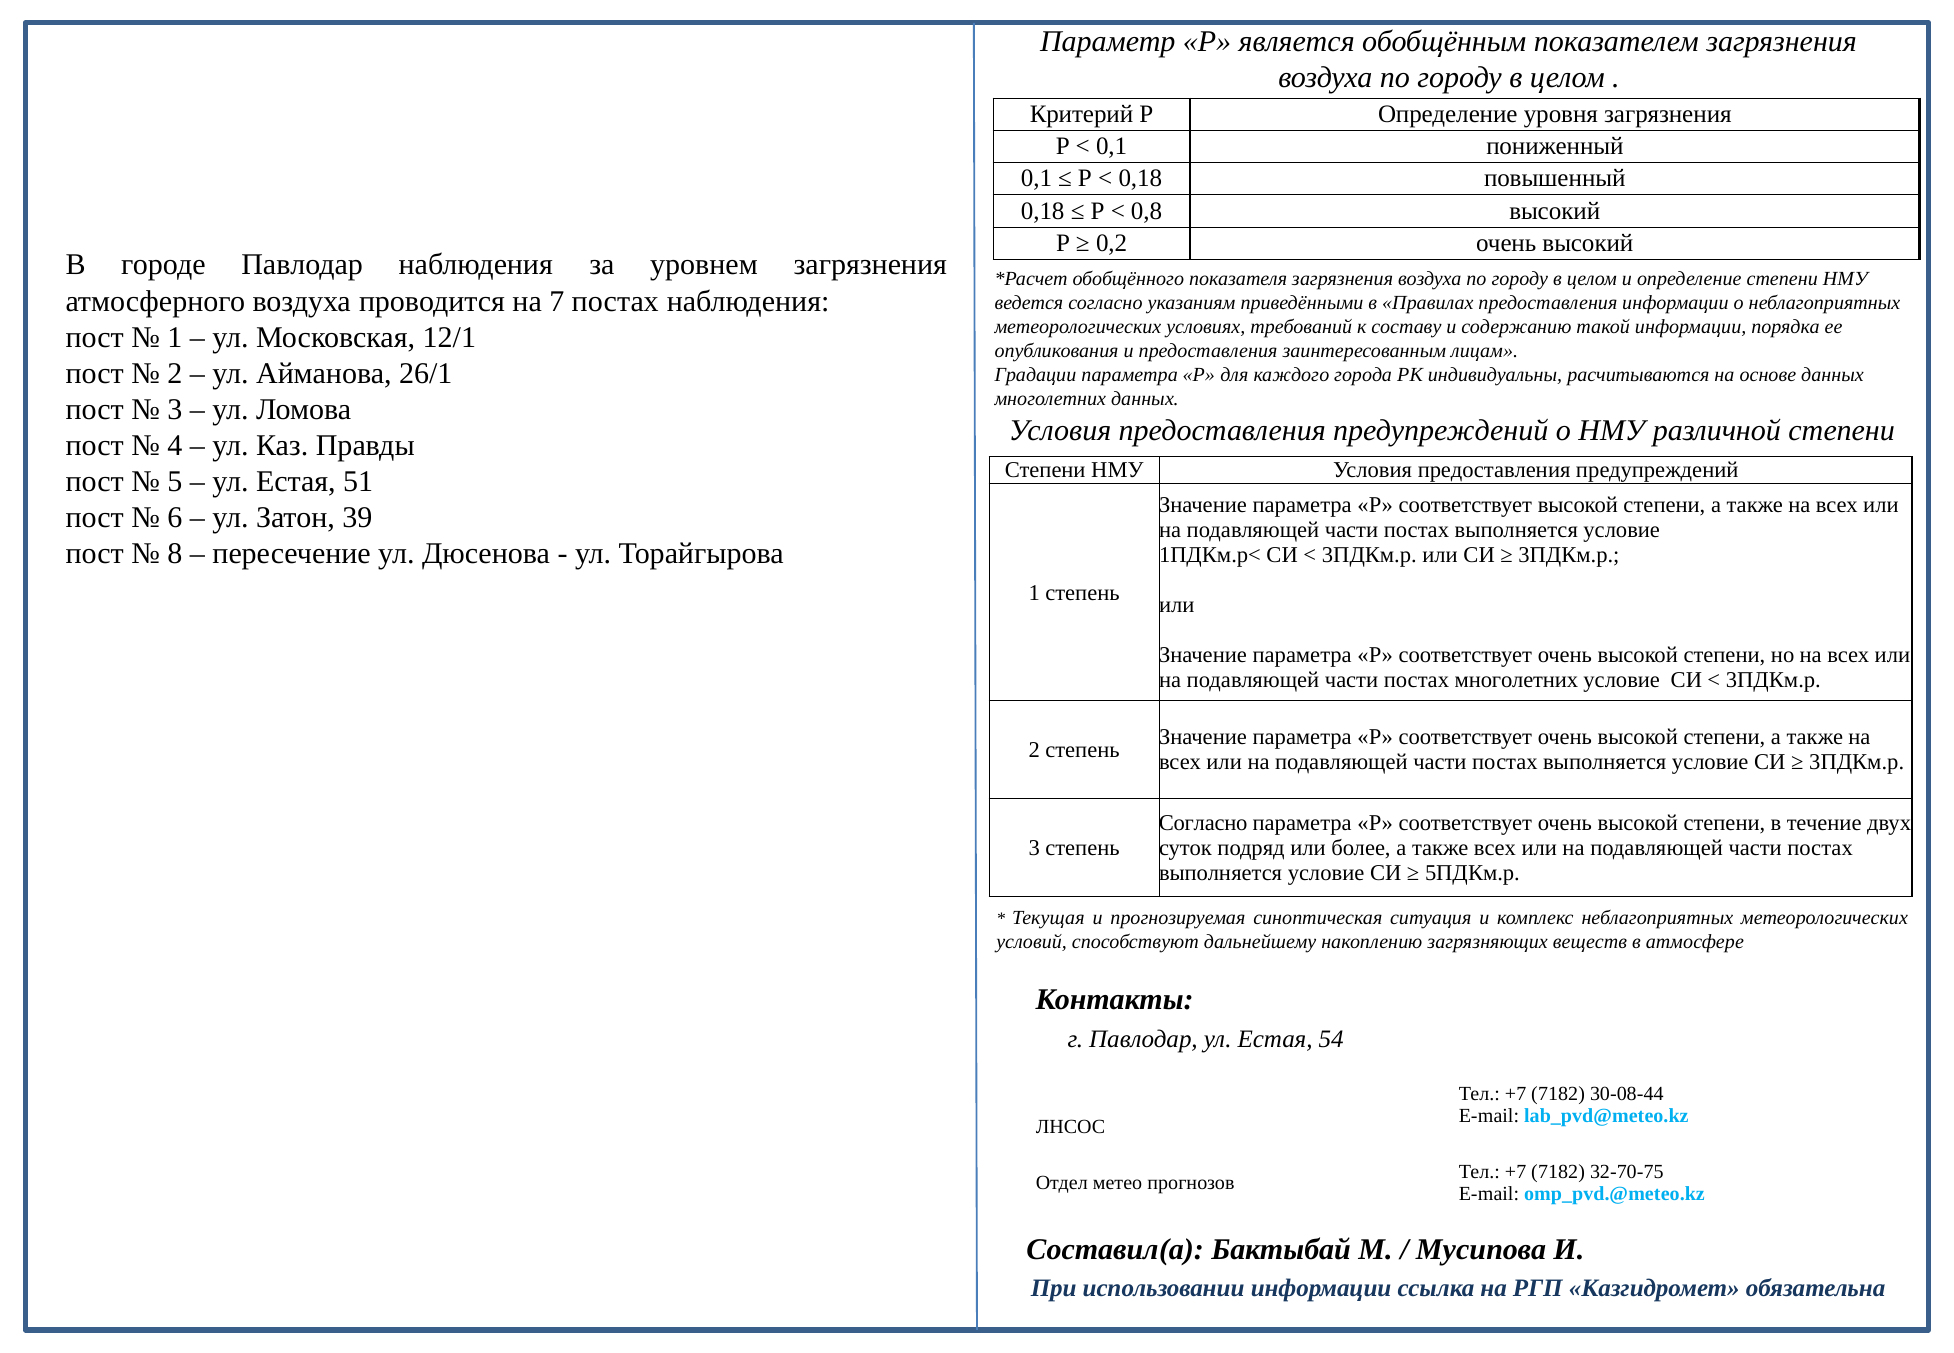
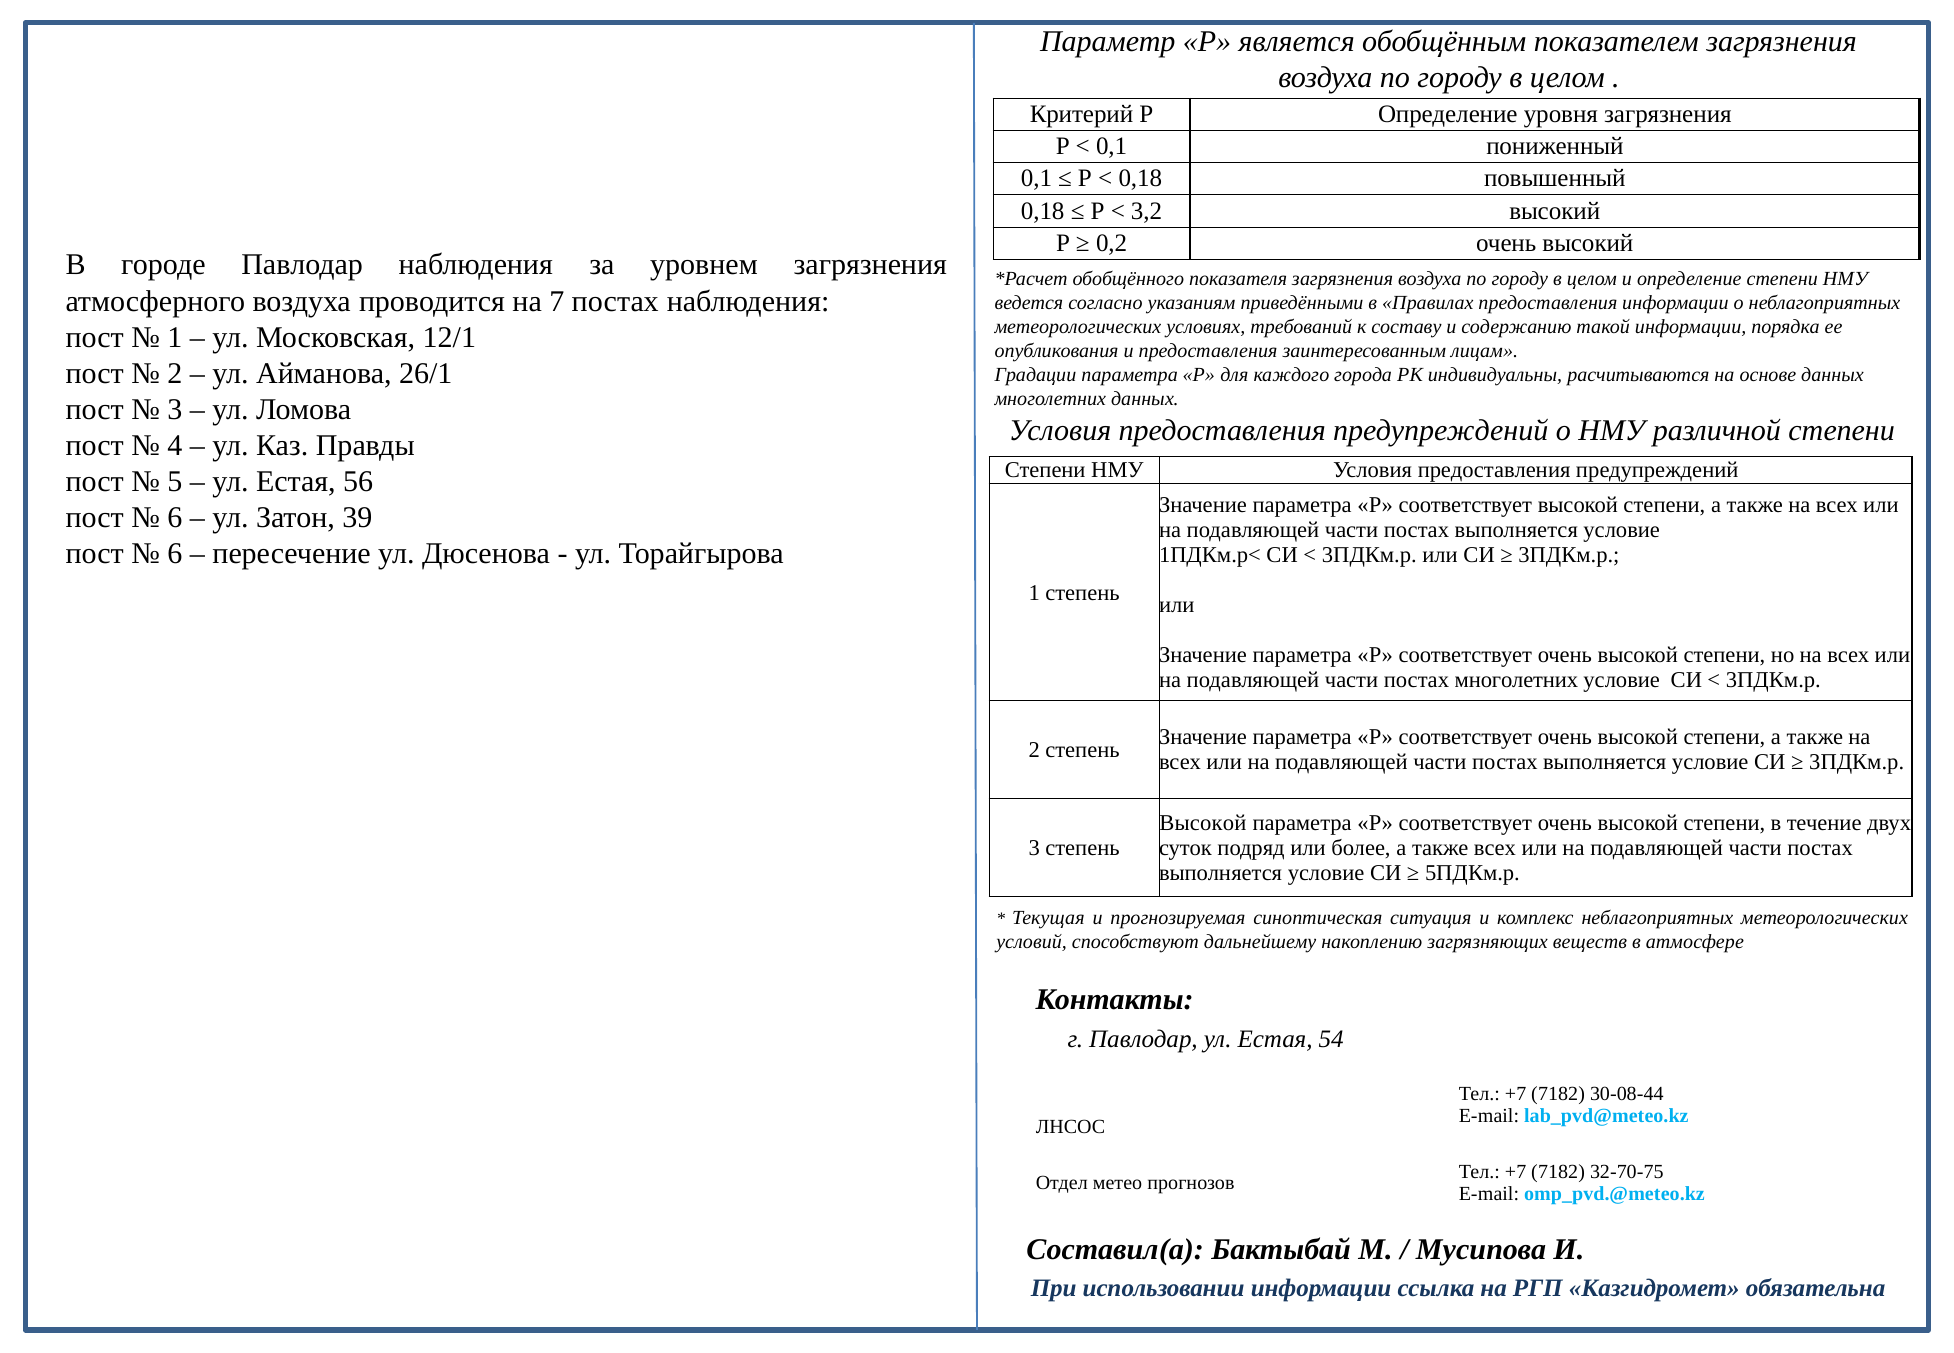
0,8: 0,8 -> 3,2
51: 51 -> 56
8 at (175, 554): 8 -> 6
Согласно at (1203, 823): Согласно -> Высокой
